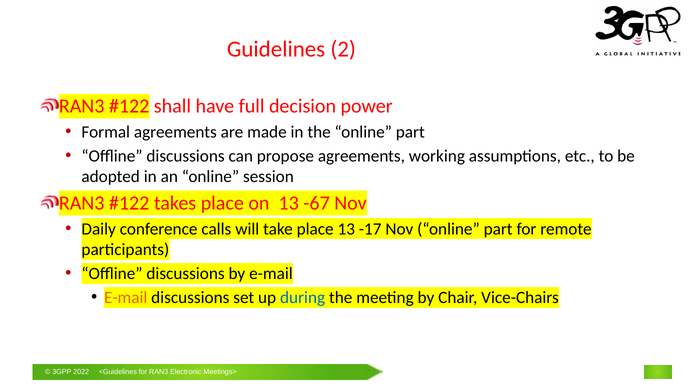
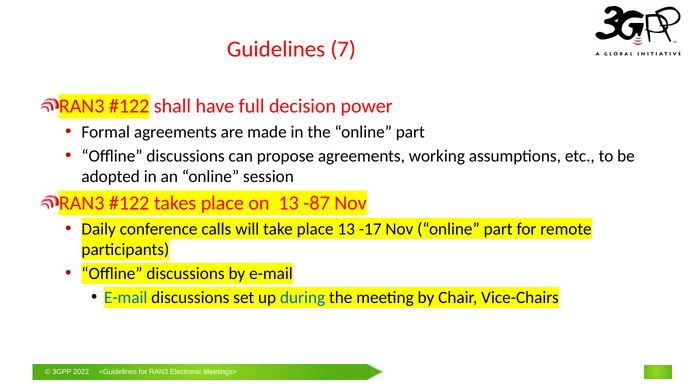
2: 2 -> 7
-67: -67 -> -87
E-mail at (126, 298) colour: orange -> blue
